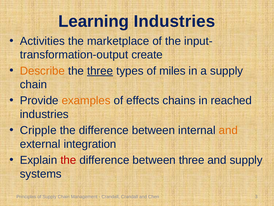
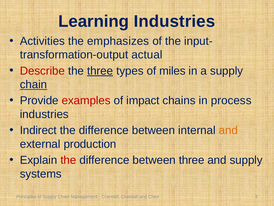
marketplace: marketplace -> emphasizes
create: create -> actual
Describe colour: orange -> red
chain at (34, 84) underline: none -> present
examples colour: orange -> red
effects: effects -> impact
reached: reached -> process
Cripple: Cripple -> Indirect
integration: integration -> production
